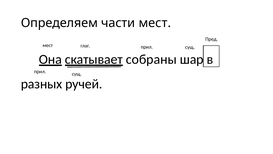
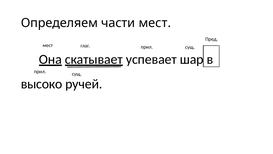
собраны: собраны -> успевает
разных: разных -> высоко
